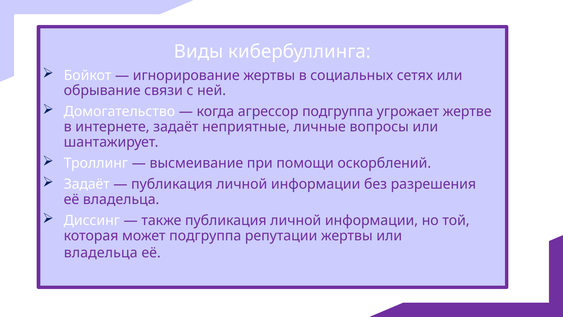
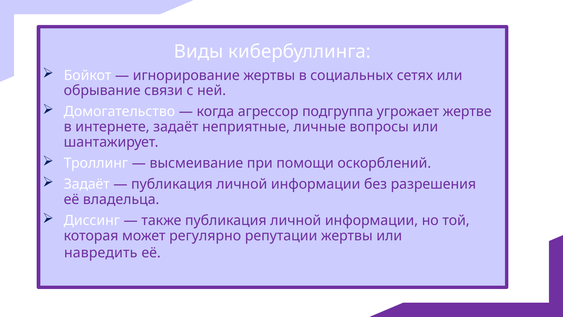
может подгруппа: подгруппа -> регулярно
владельца at (101, 253): владельца -> навредить
